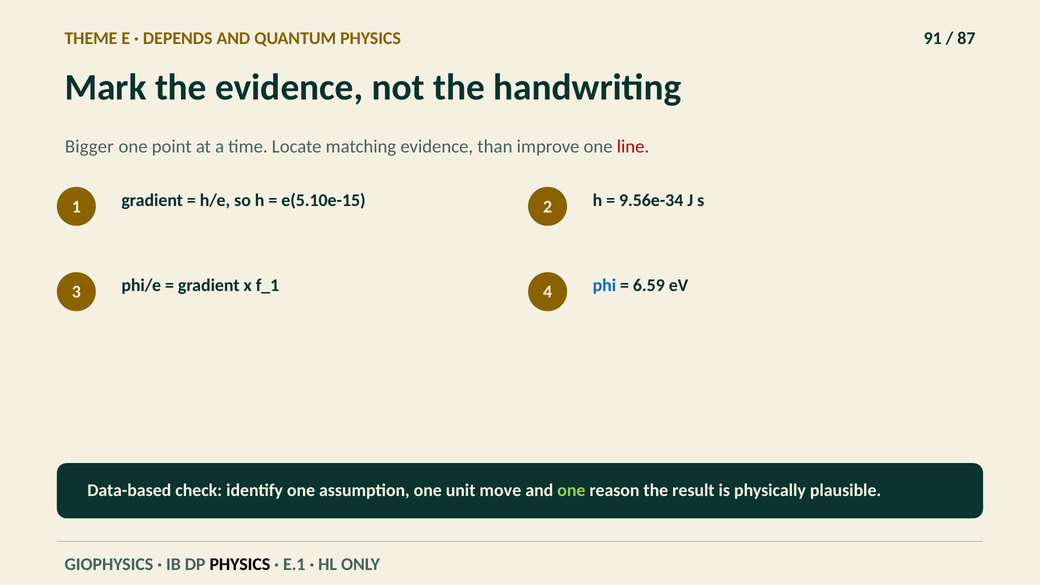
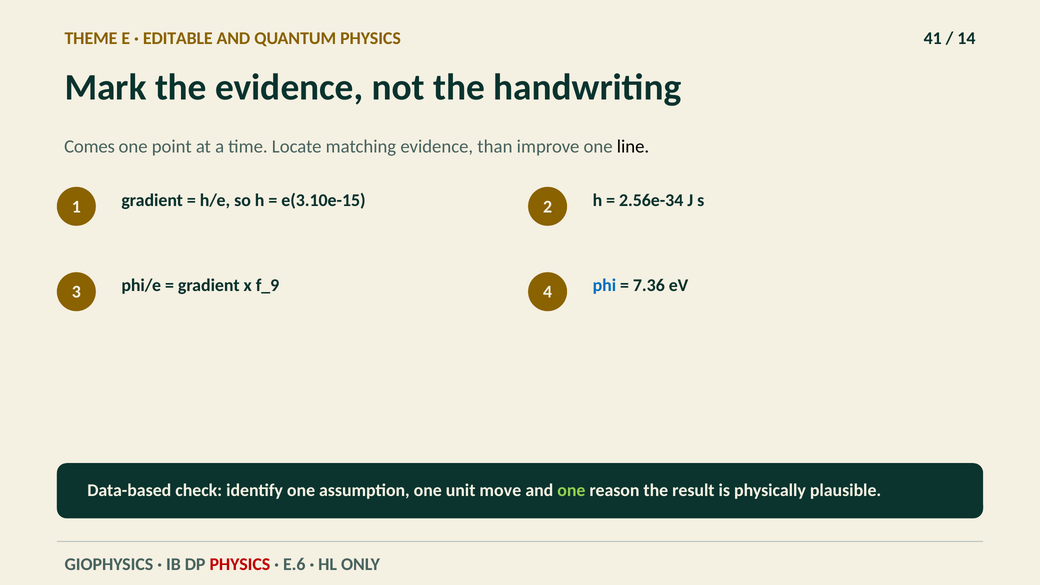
DEPENDS: DEPENDS -> EDITABLE
91: 91 -> 41
87: 87 -> 14
Bigger: Bigger -> Comes
line colour: red -> black
e(5.10e-15: e(5.10e-15 -> e(3.10e-15
9.56e-34: 9.56e-34 -> 2.56e-34
f_1: f_1 -> f_9
6.59: 6.59 -> 7.36
PHYSICS at (240, 564) colour: black -> red
E.1: E.1 -> E.6
